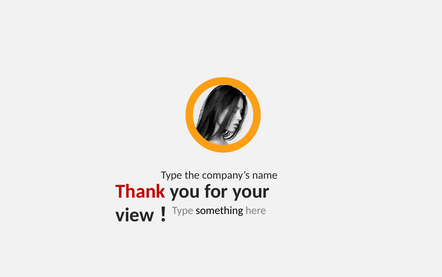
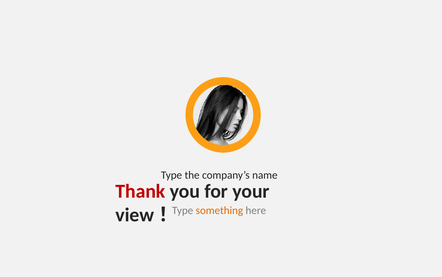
something colour: black -> orange
